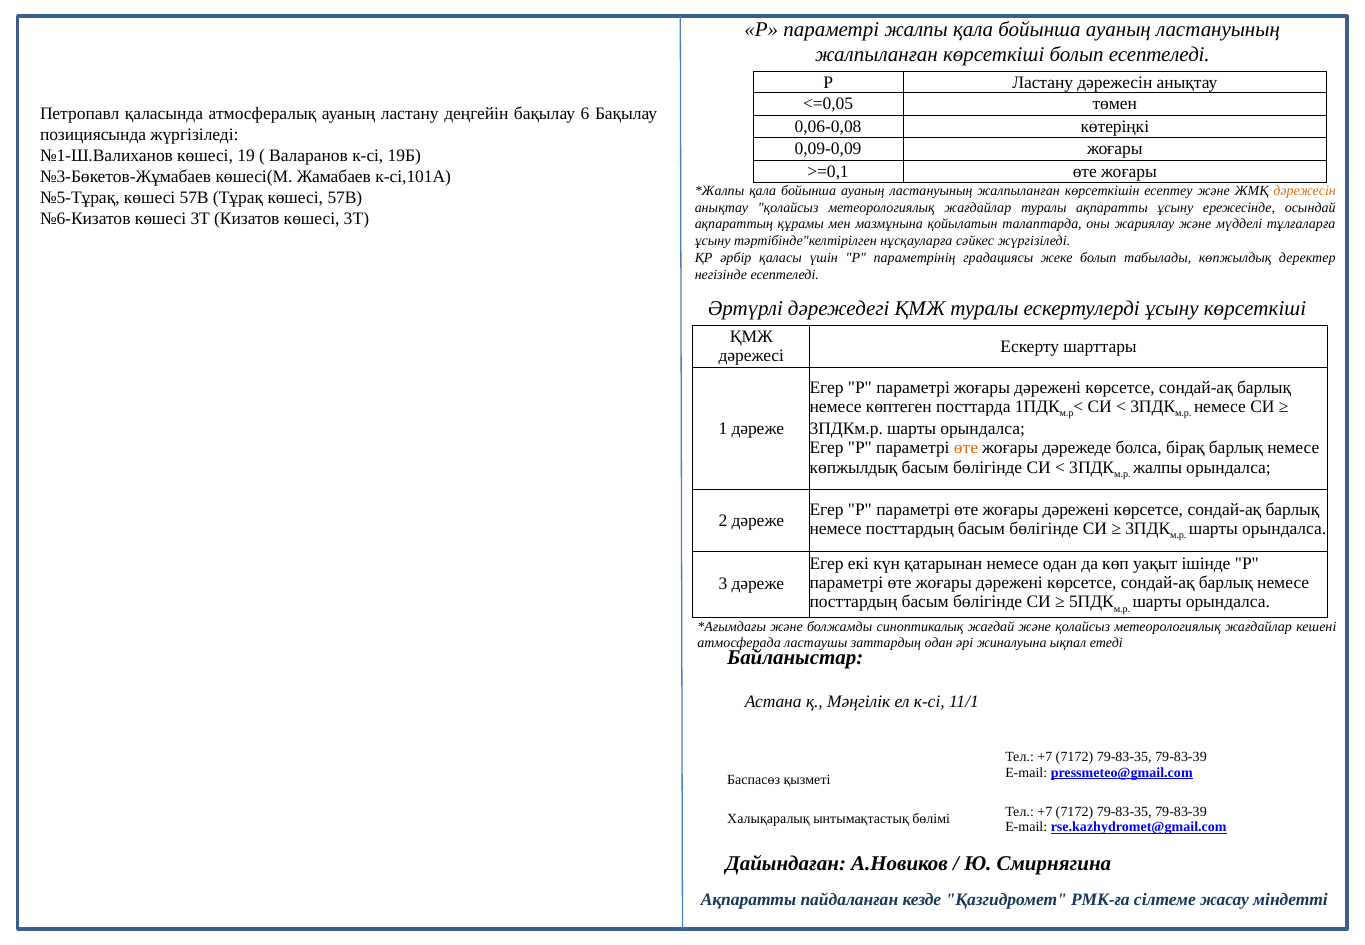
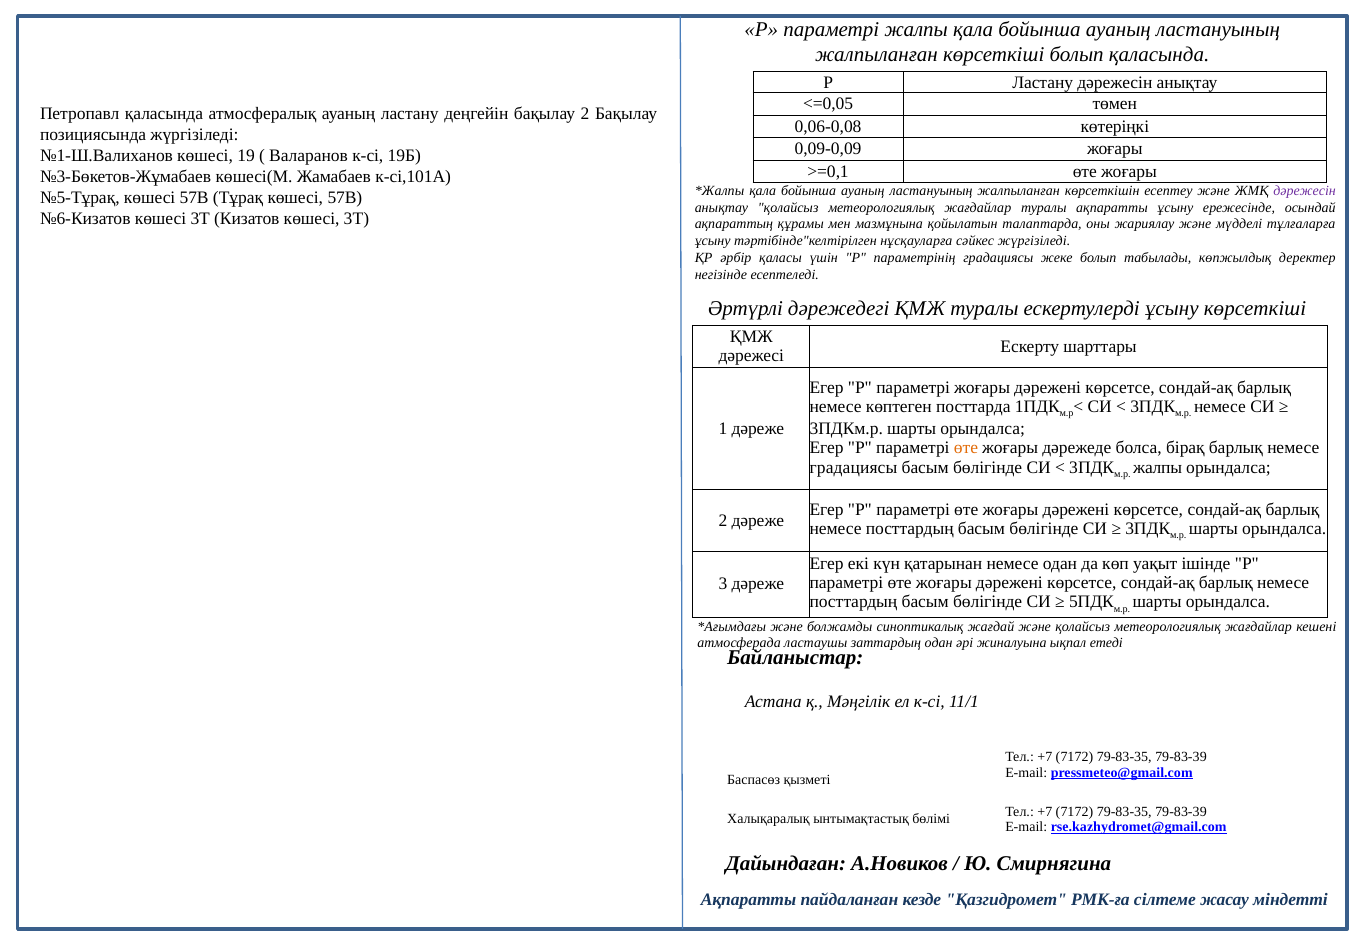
болып есептеледі: есептеледі -> қаласында
бақылау 6: 6 -> 2
дәрежесін at (1305, 191) colour: orange -> purple
көпжылдық at (854, 467): көпжылдық -> градациясы
